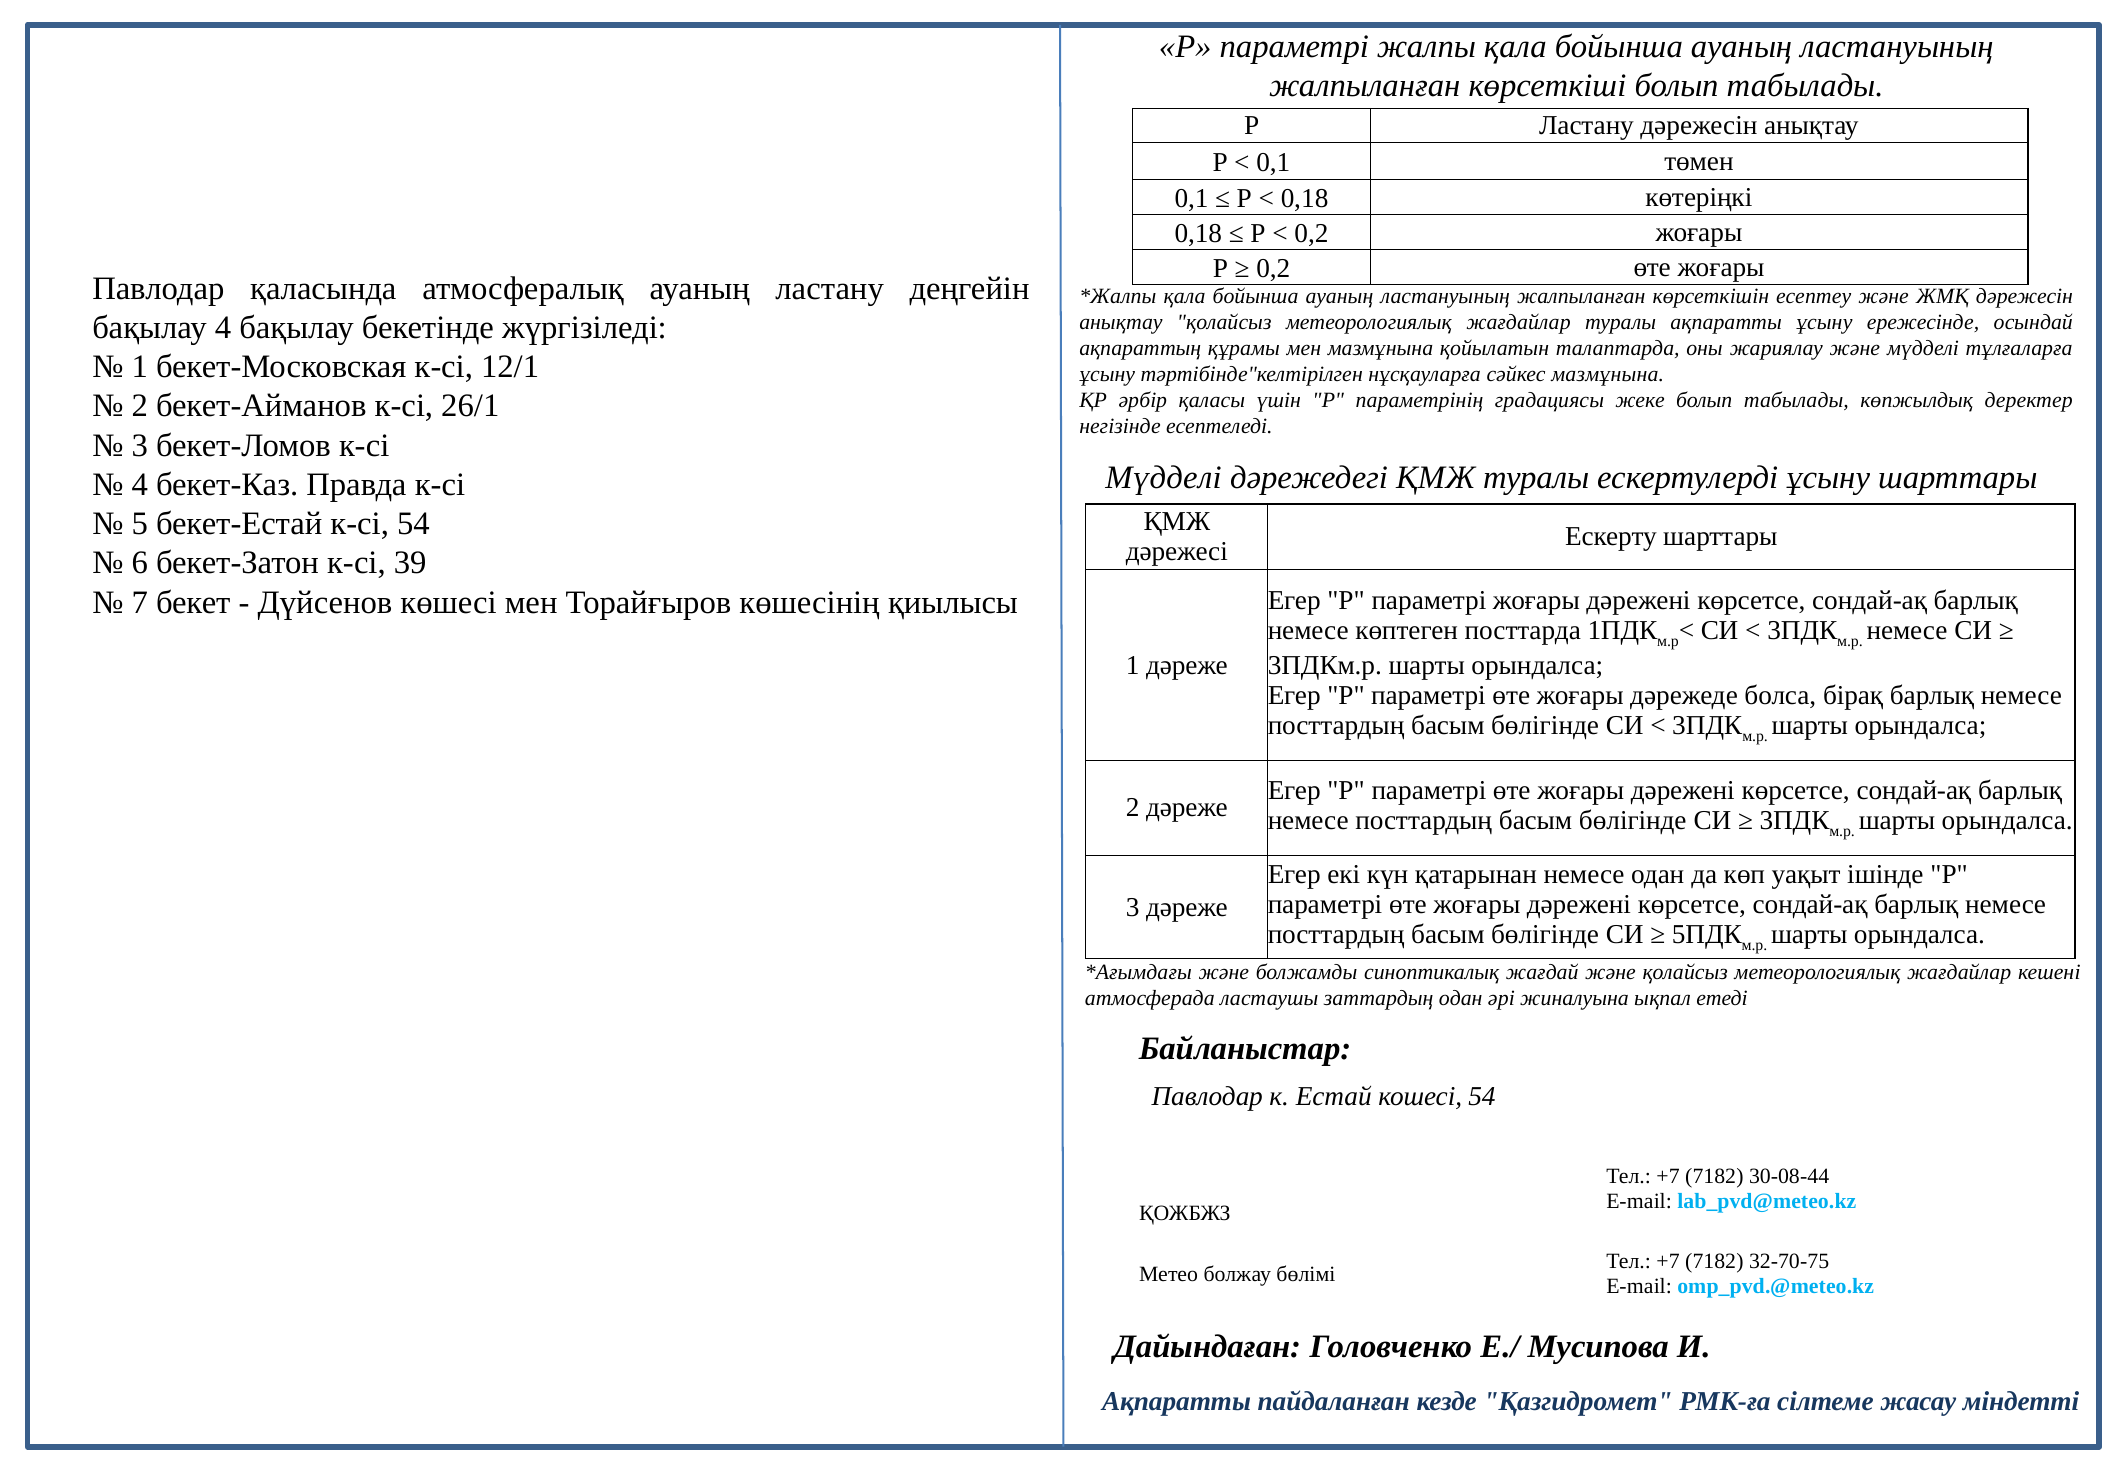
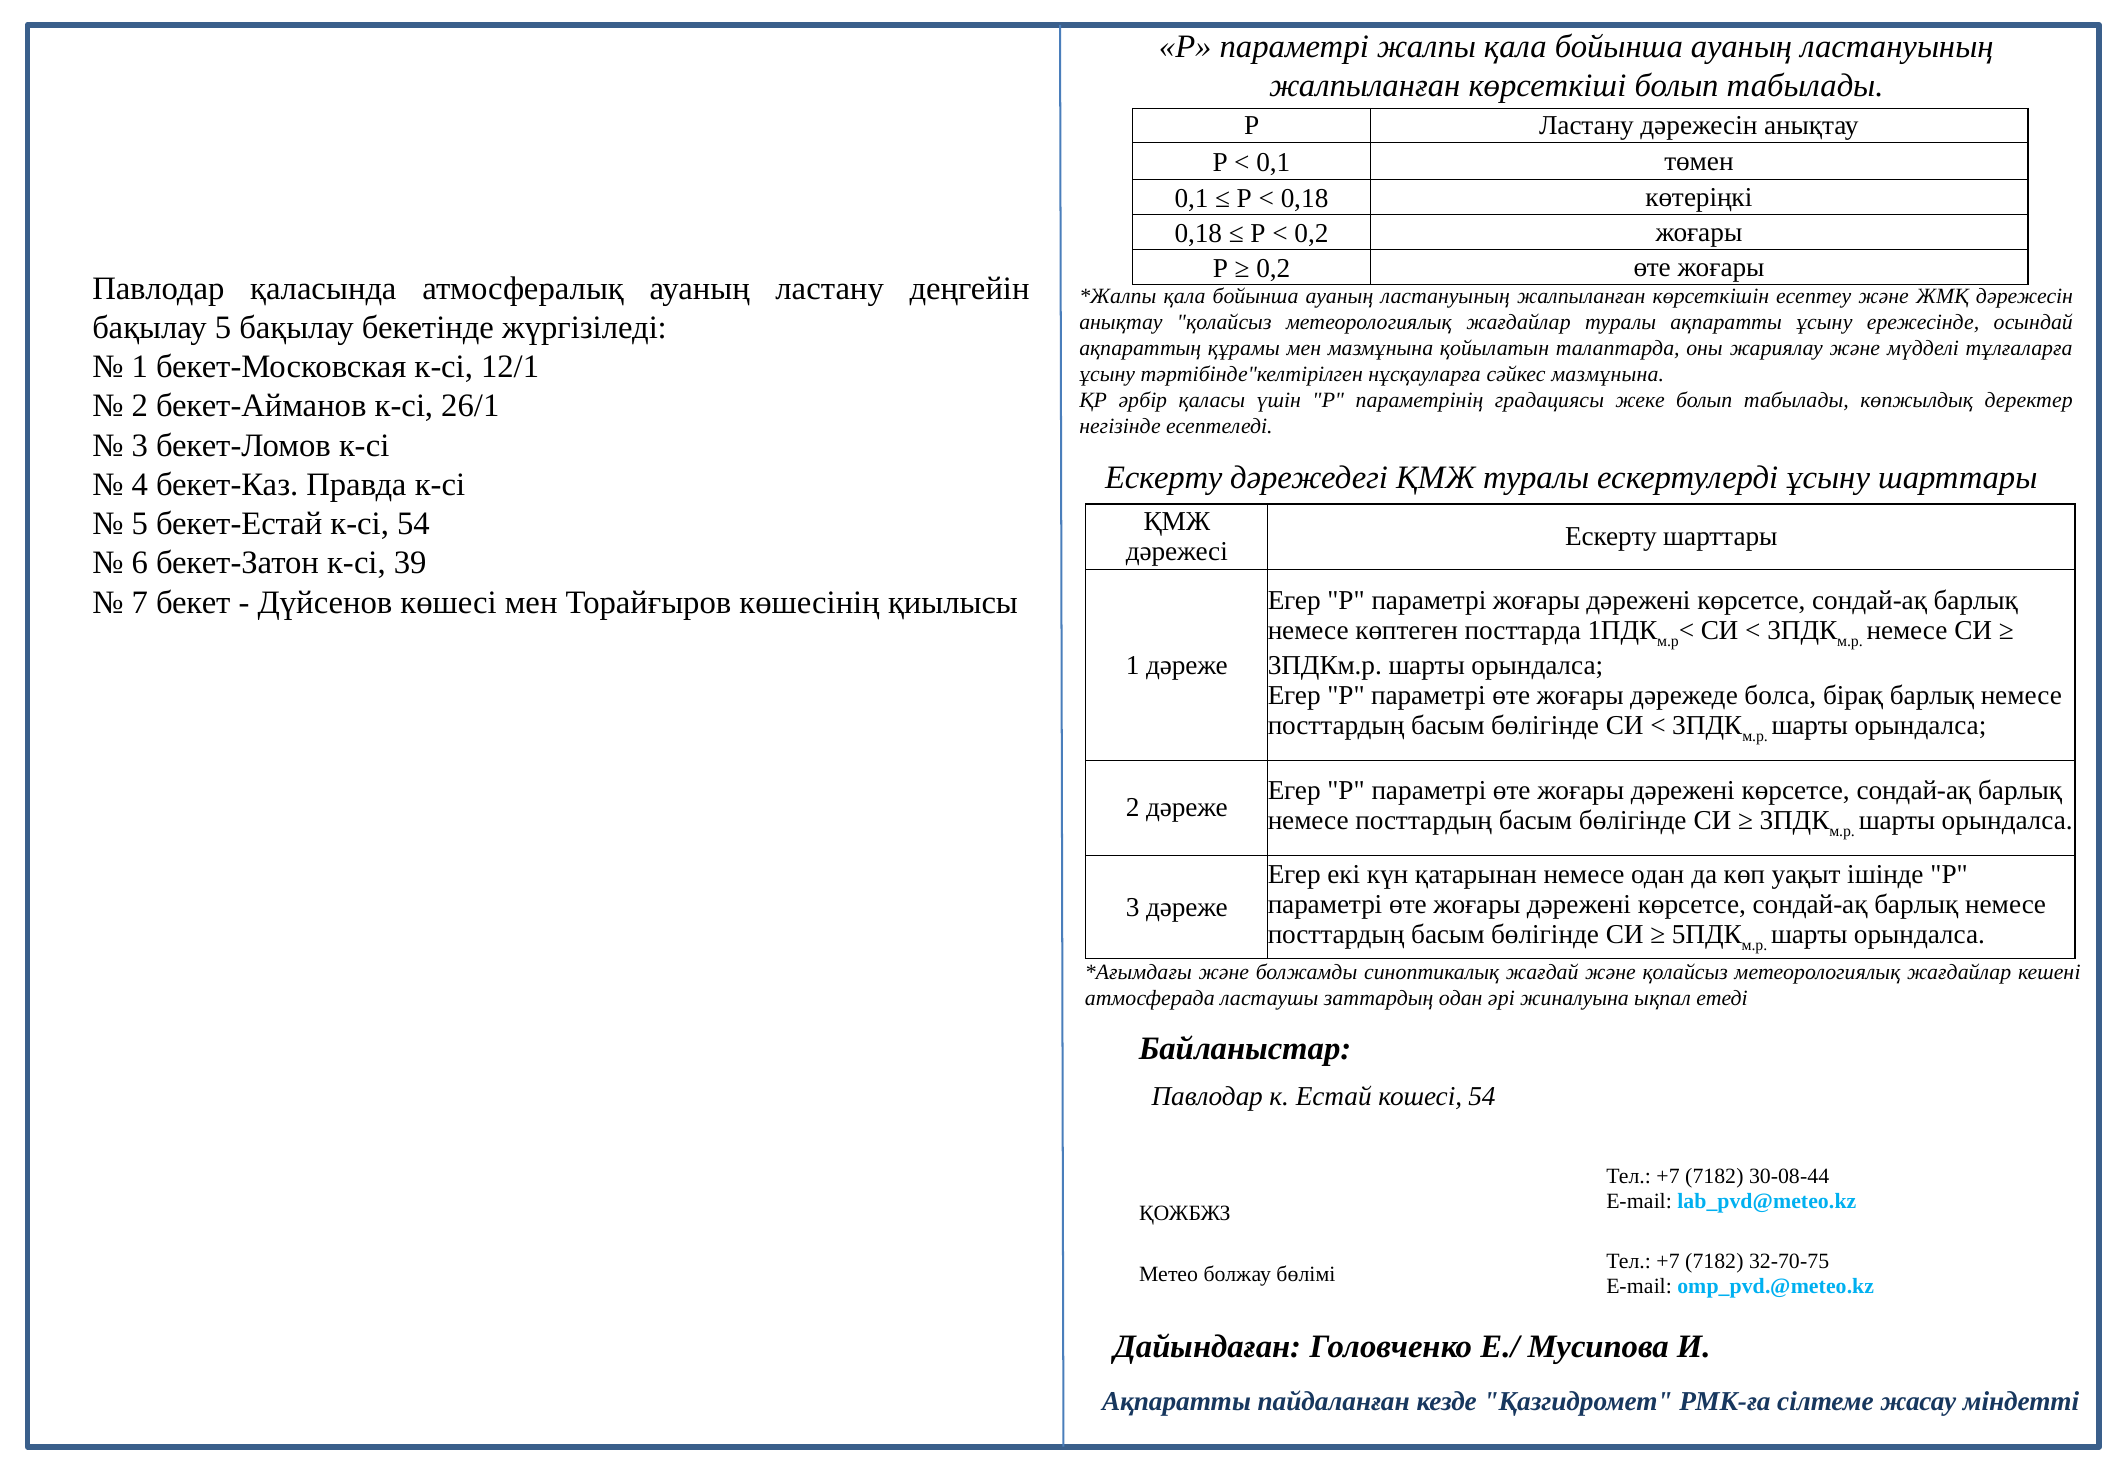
бақылау 4: 4 -> 5
Мүдделі at (1163, 478): Мүдделі -> Ескерту
